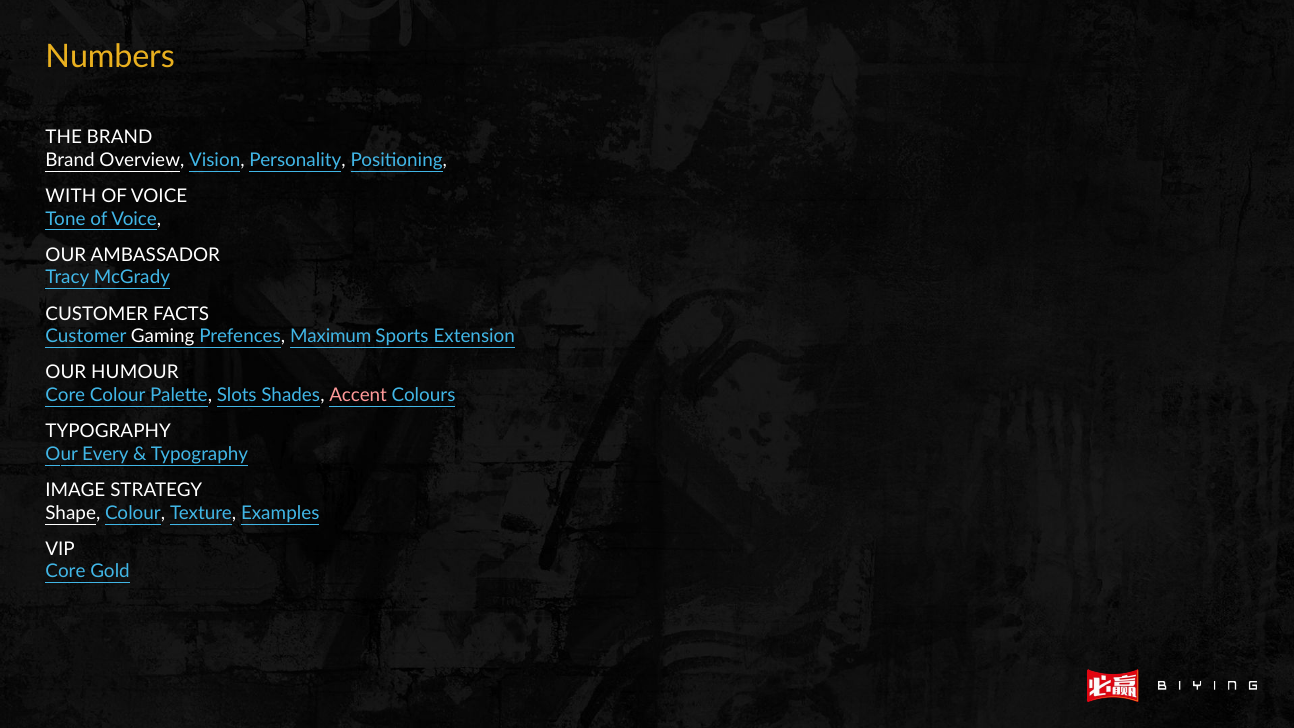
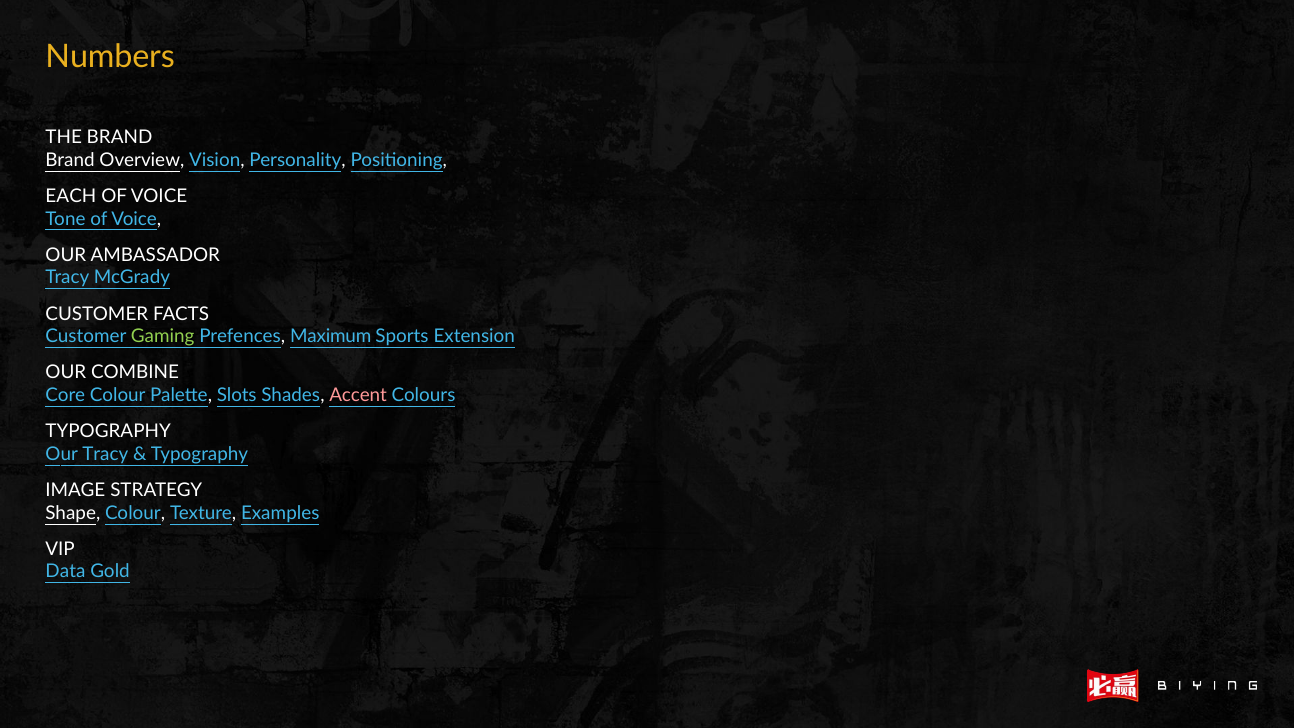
WITH: WITH -> EACH
Gaming colour: white -> light green
HUMOUR: HUMOUR -> COMBINE
Our Every: Every -> Tracy
Core at (65, 572): Core -> Data
